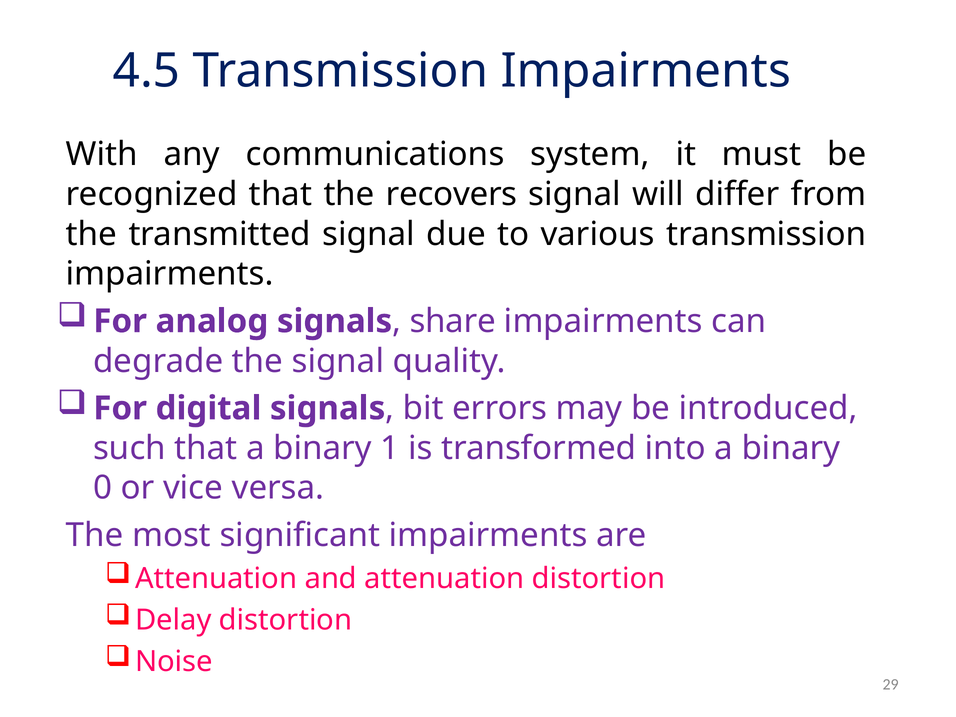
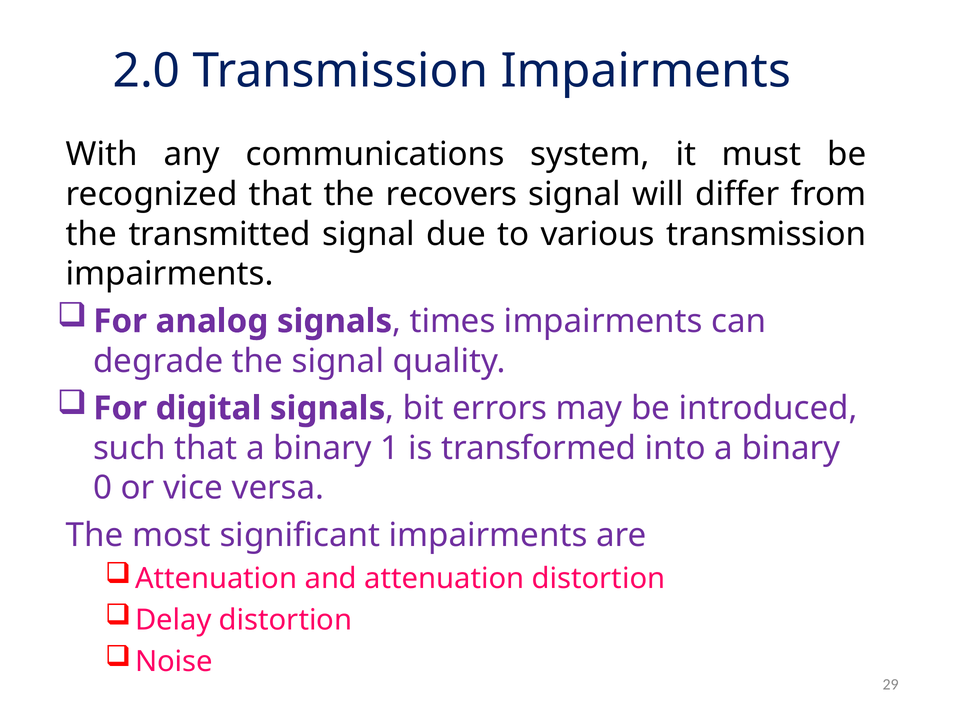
4.5: 4.5 -> 2.0
share: share -> times
